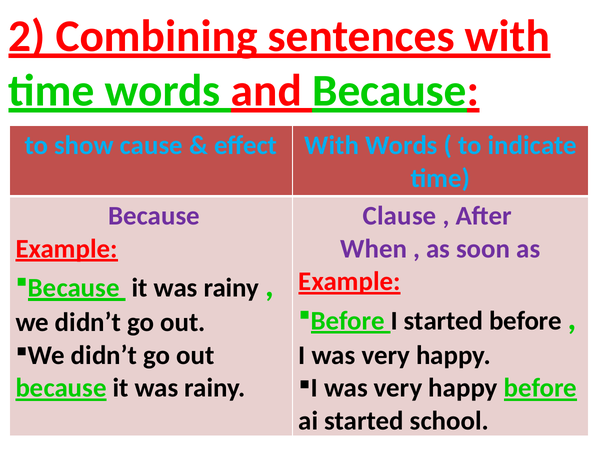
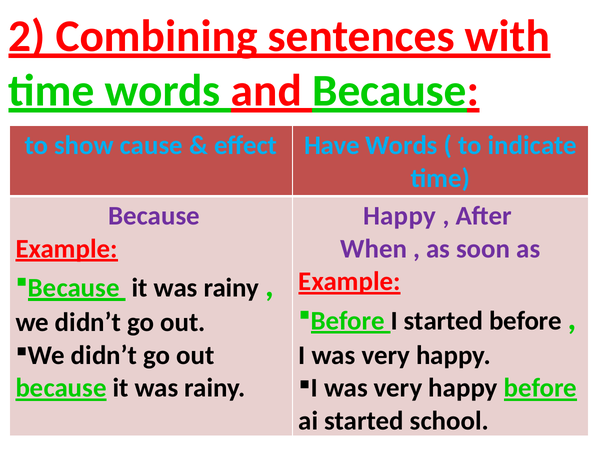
effect With: With -> Have
Clause at (400, 216): Clause -> Happy
